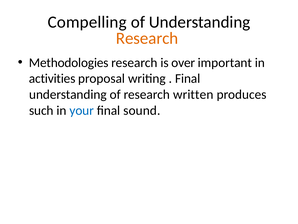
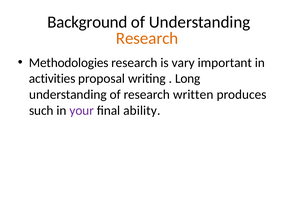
Compelling: Compelling -> Background
over: over -> vary
Final at (188, 78): Final -> Long
your colour: blue -> purple
sound: sound -> ability
